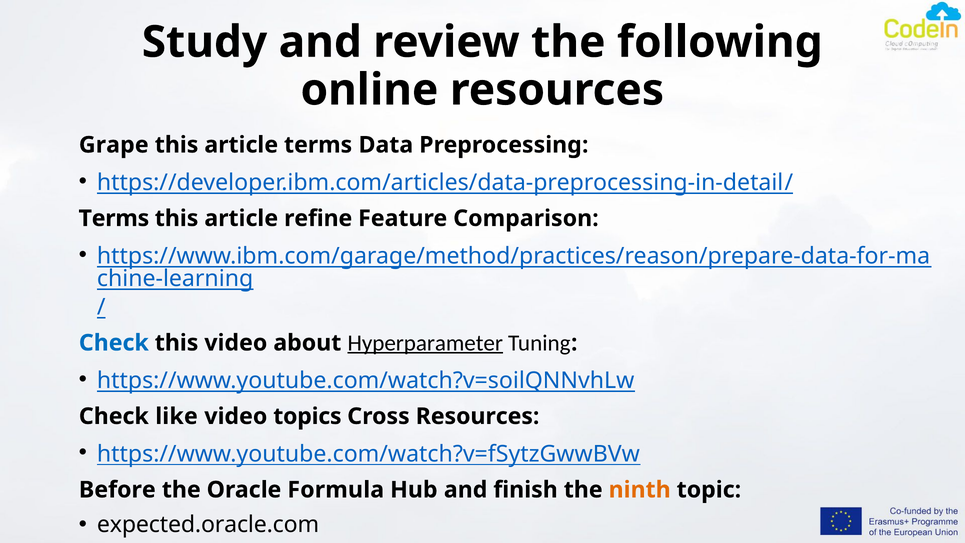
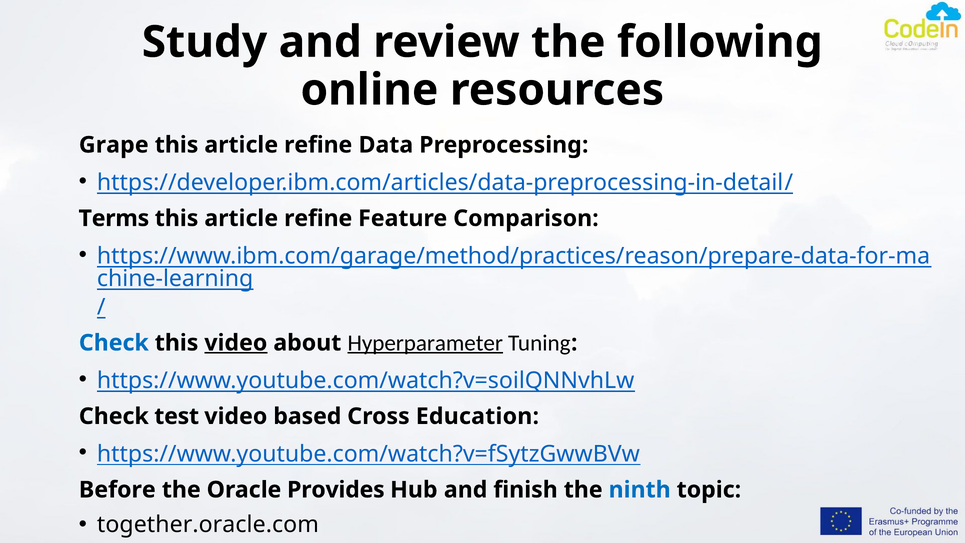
terms at (318, 145): terms -> refine
video at (236, 343) underline: none -> present
like: like -> test
topics: topics -> based
Cross Resources: Resources -> Education
Formula: Formula -> Provides
ninth colour: orange -> blue
expected.oracle.com: expected.oracle.com -> together.oracle.com
